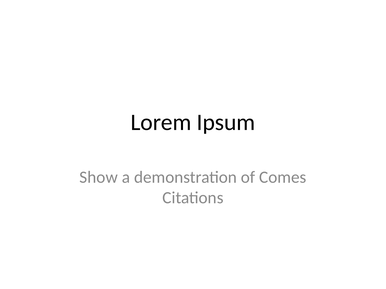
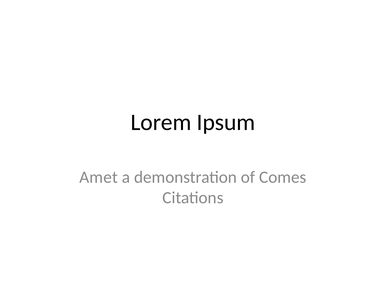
Show: Show -> Amet
